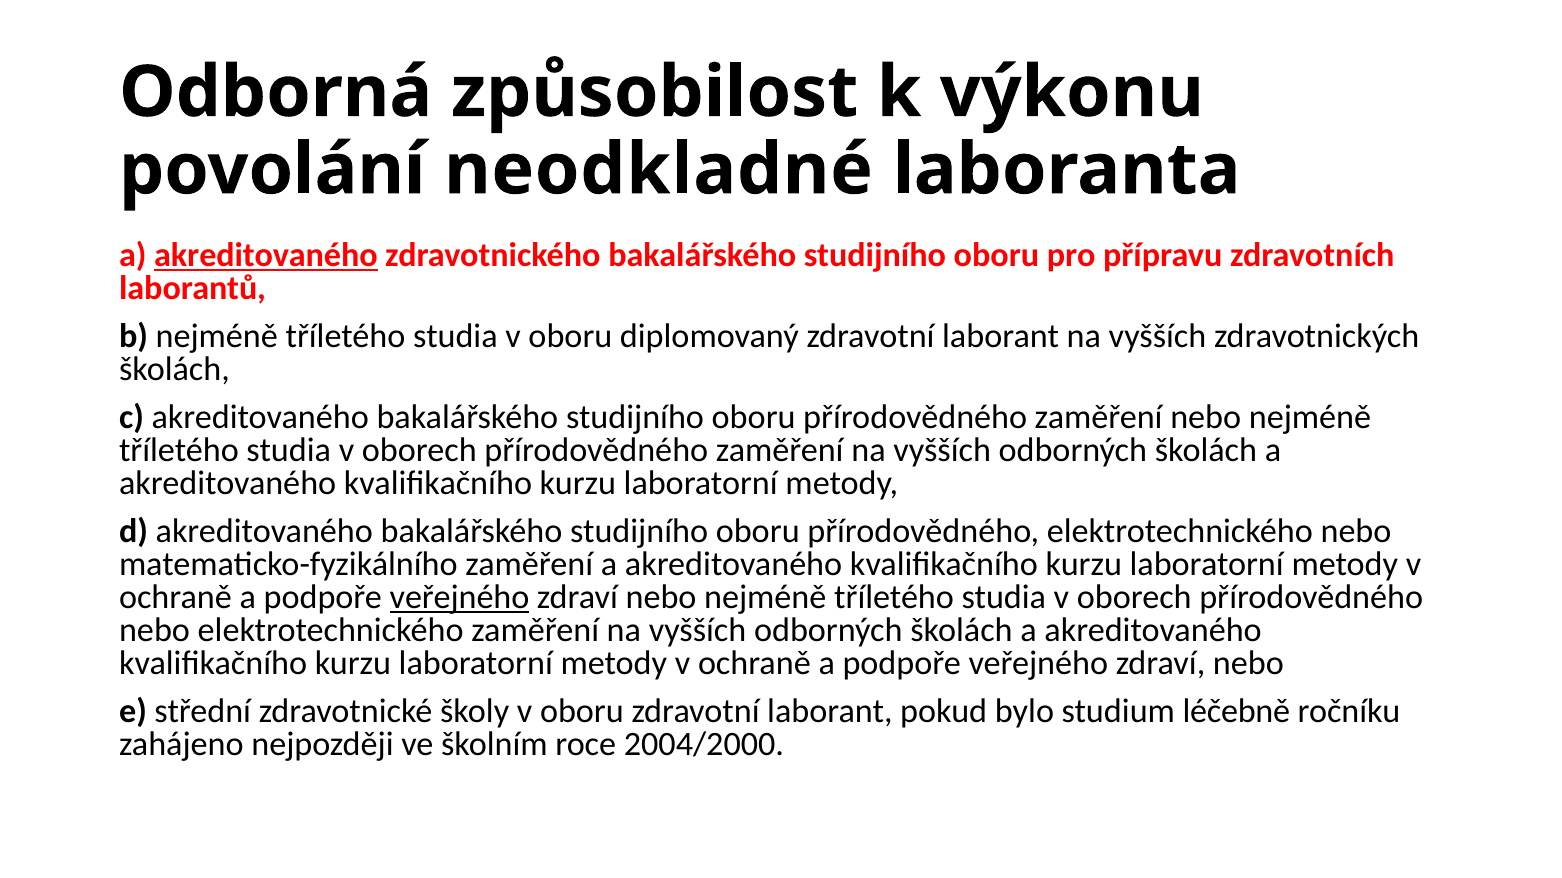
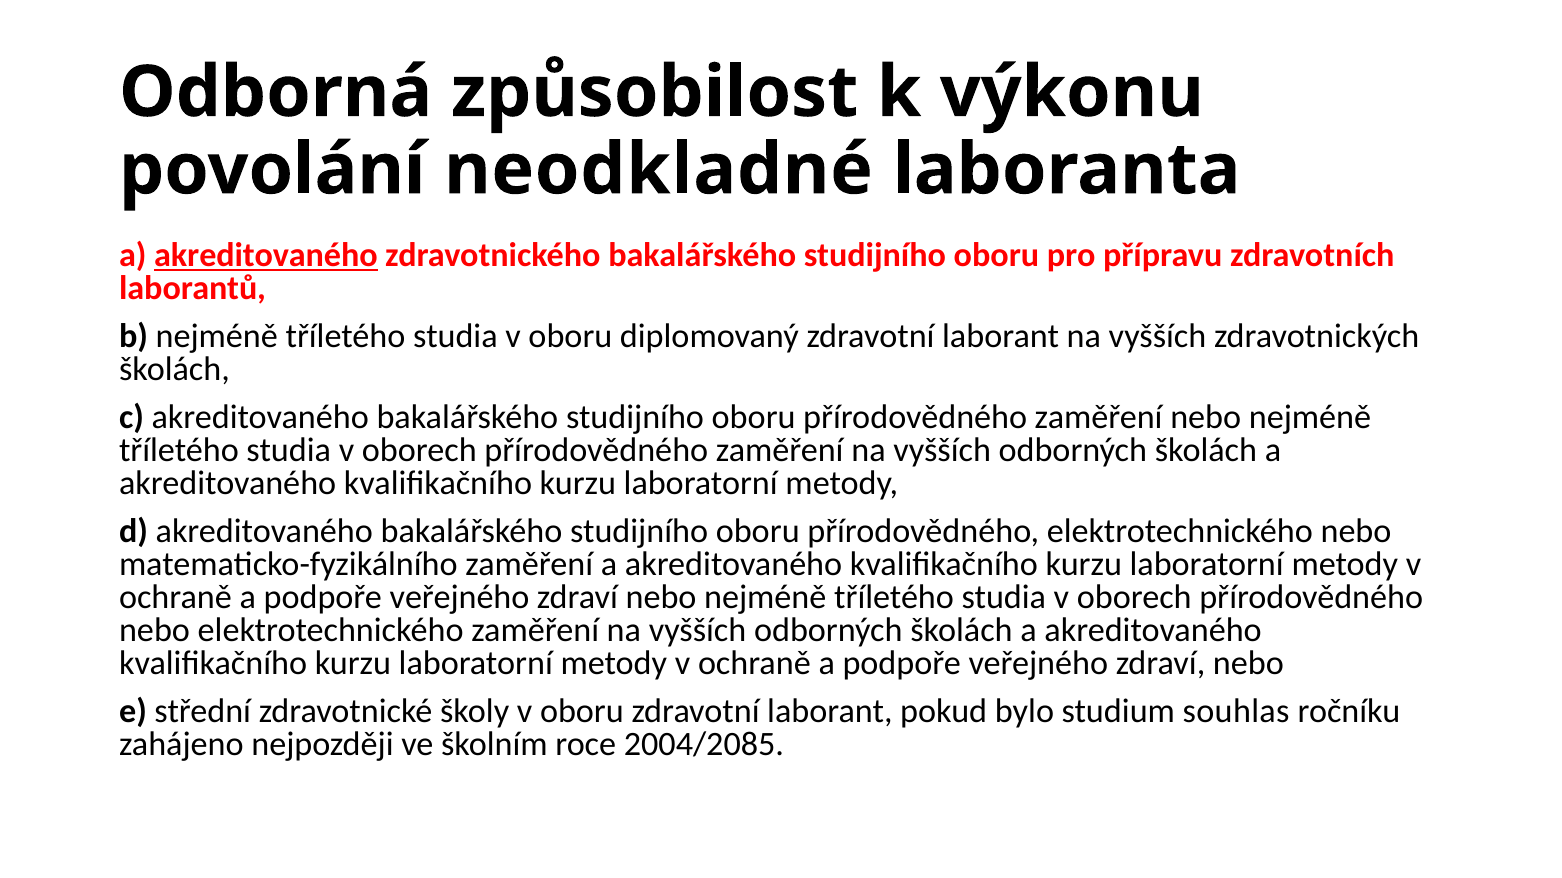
veřejného at (460, 598) underline: present -> none
léčebně: léčebně -> souhlas
2004/2000: 2004/2000 -> 2004/2085
